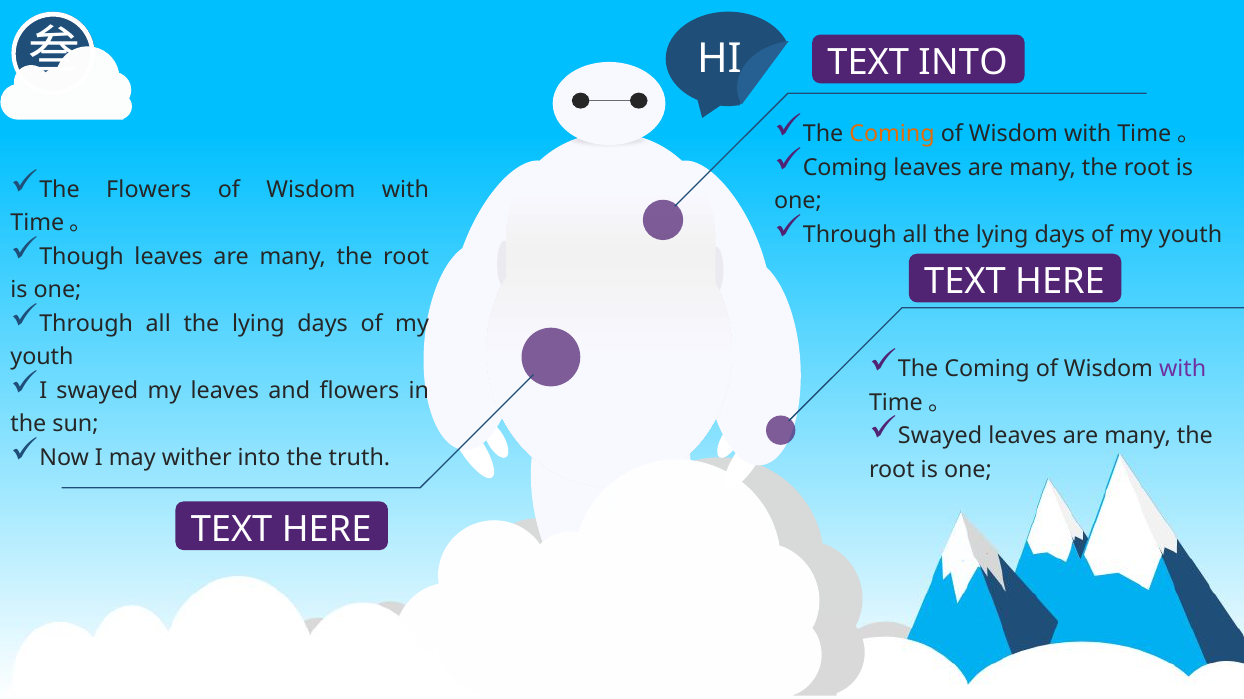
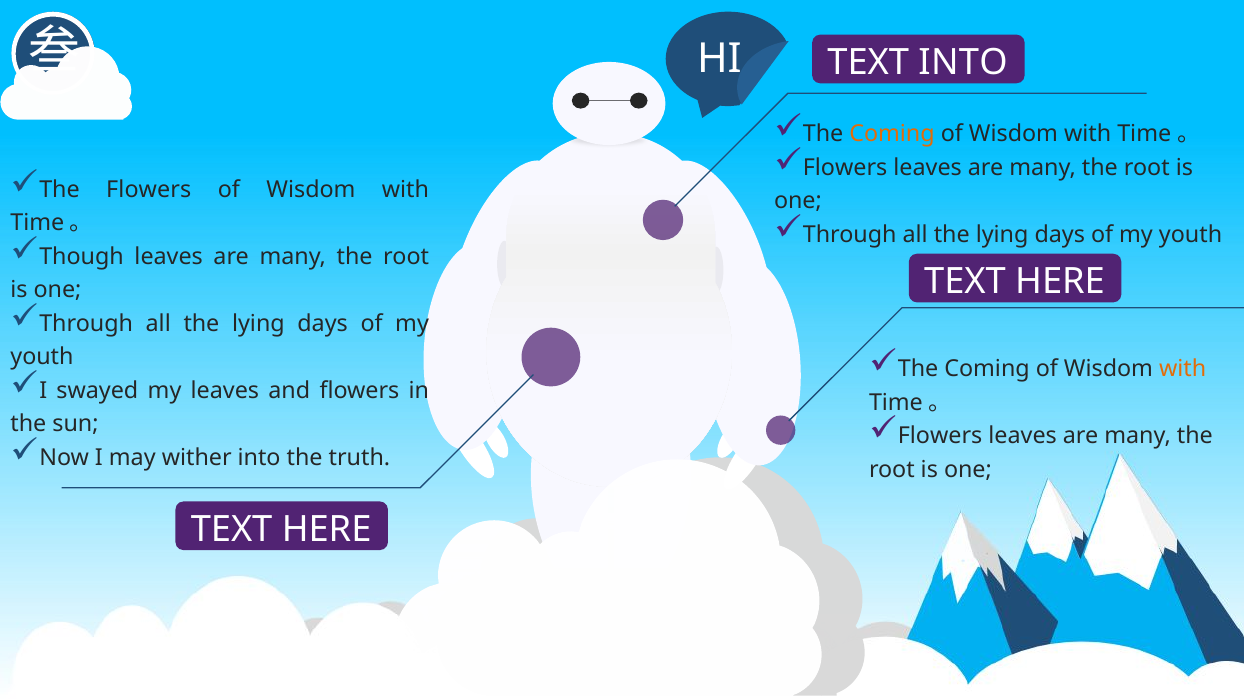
Coming at (845, 168): Coming -> Flowers
with at (1183, 369) colour: purple -> orange
Swayed at (940, 437): Swayed -> Flowers
